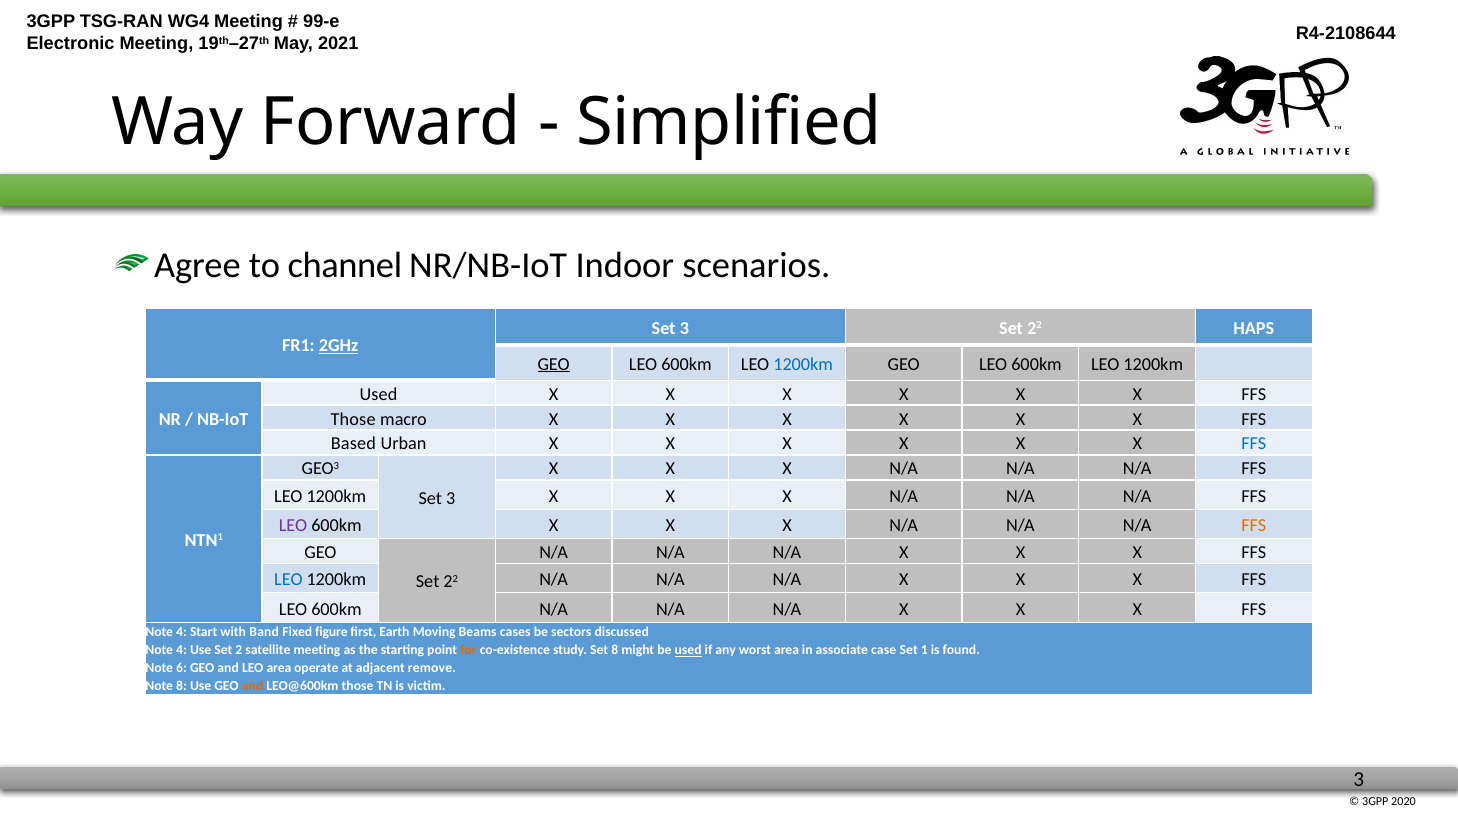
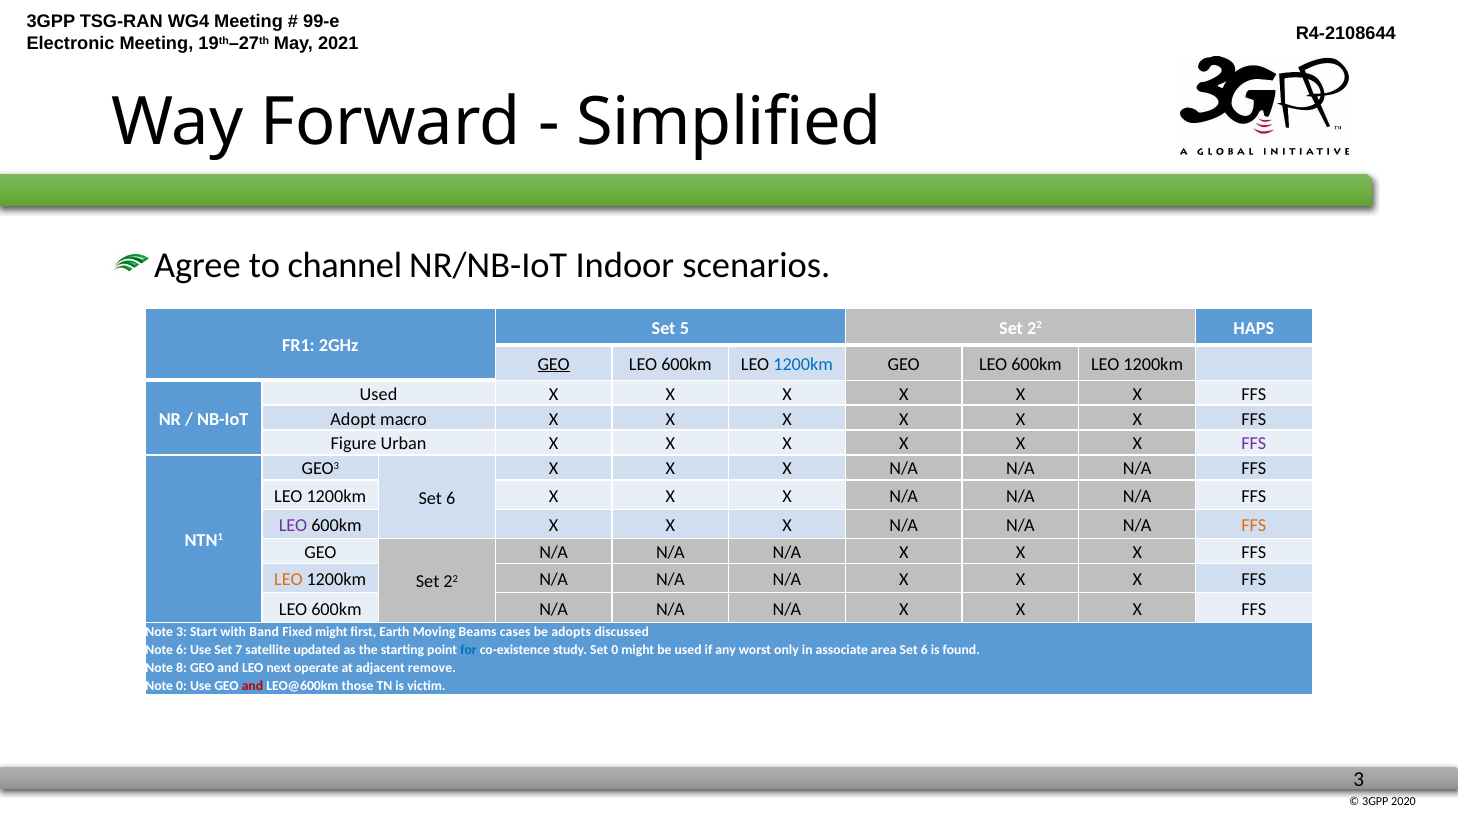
3 at (684, 328): 3 -> 5
2GHz underline: present -> none
Those at (353, 419): Those -> Adopt
Based: Based -> Figure
FFS at (1254, 444) colour: blue -> purple
3 at (451, 498): 3 -> 6
LEO at (288, 580) colour: blue -> orange
4 at (182, 632): 4 -> 3
Fixed figure: figure -> might
sectors: sectors -> adopts
4 at (182, 650): 4 -> 6
2: 2 -> 7
satellite meeting: meeting -> updated
for colour: orange -> blue
Set 8: 8 -> 0
used at (688, 650) underline: present -> none
worst area: area -> only
case: case -> area
1 at (924, 650): 1 -> 6
6: 6 -> 8
LEO area: area -> next
Note 8: 8 -> 0
and at (252, 686) colour: orange -> red
